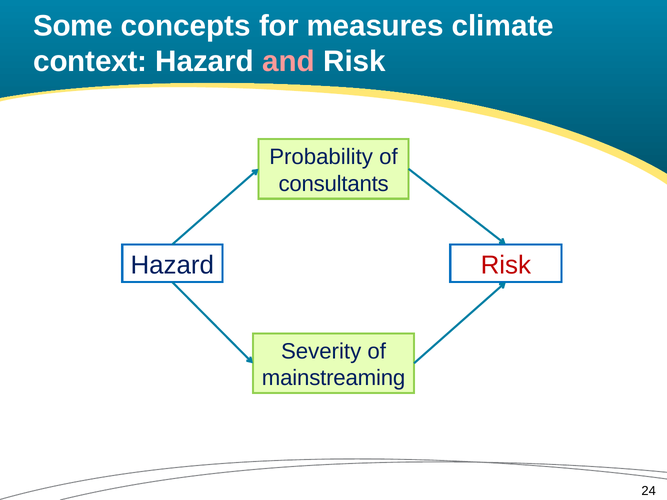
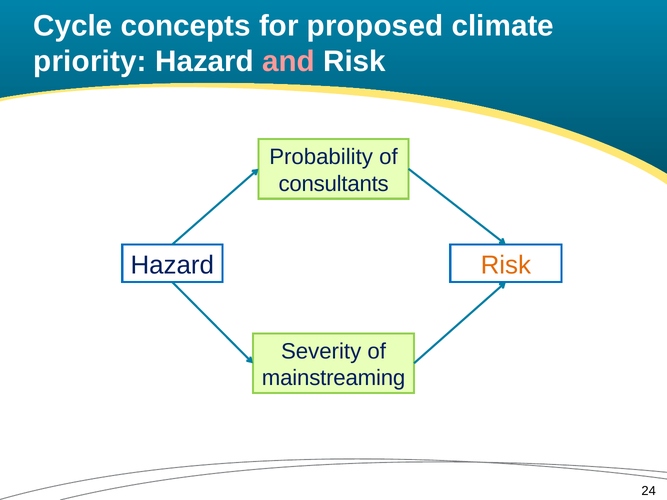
Some: Some -> Cycle
measures: measures -> proposed
context: context -> priority
Risk at (506, 265) colour: red -> orange
